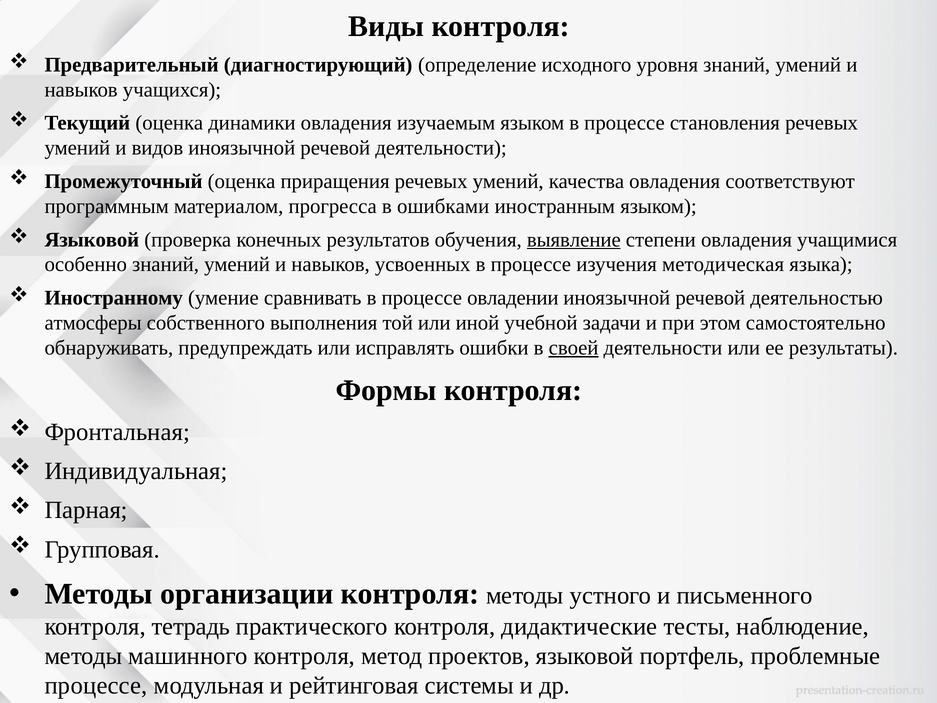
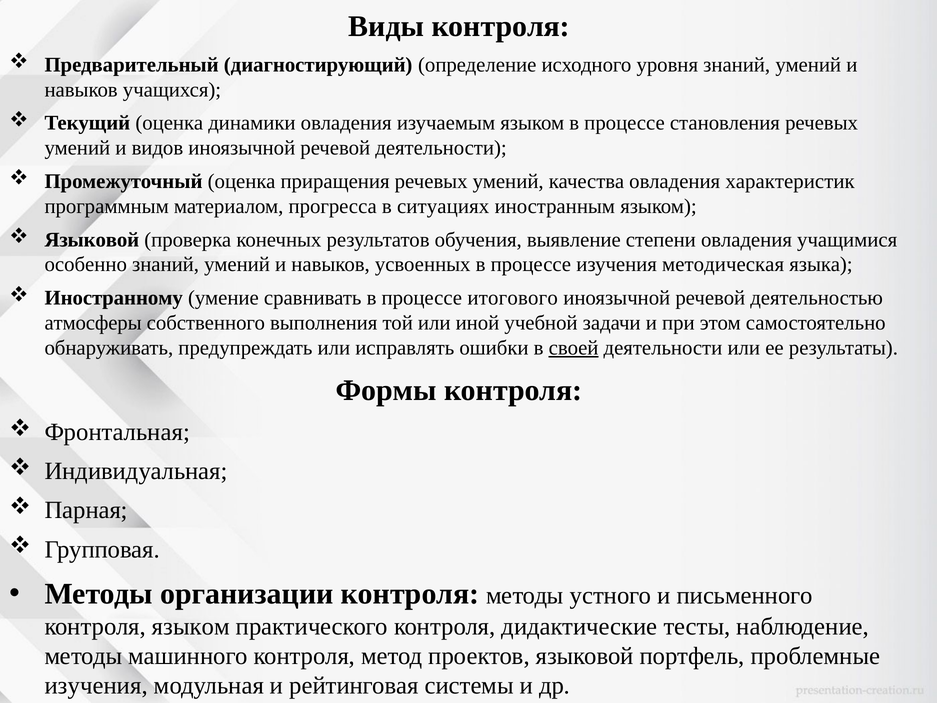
соответствуют: соответствуют -> характеристик
ошибками: ошибками -> ситуациях
выявление underline: present -> none
овладении: овладении -> итогового
контроля тетрадь: тетрадь -> языком
процессе at (96, 685): процессе -> изучения
